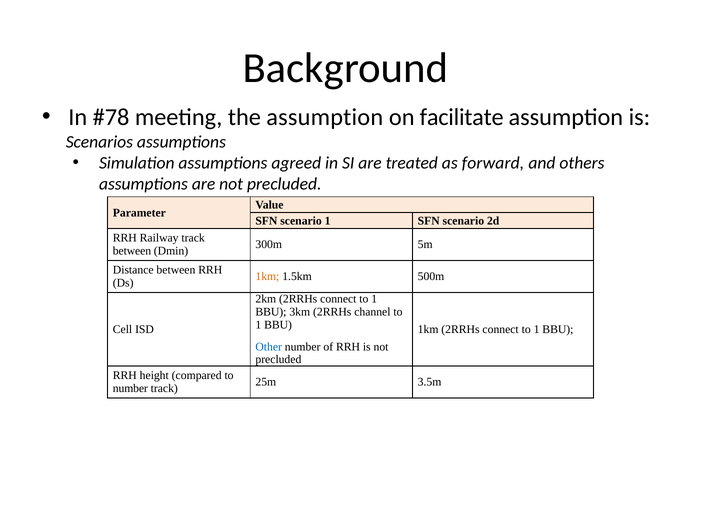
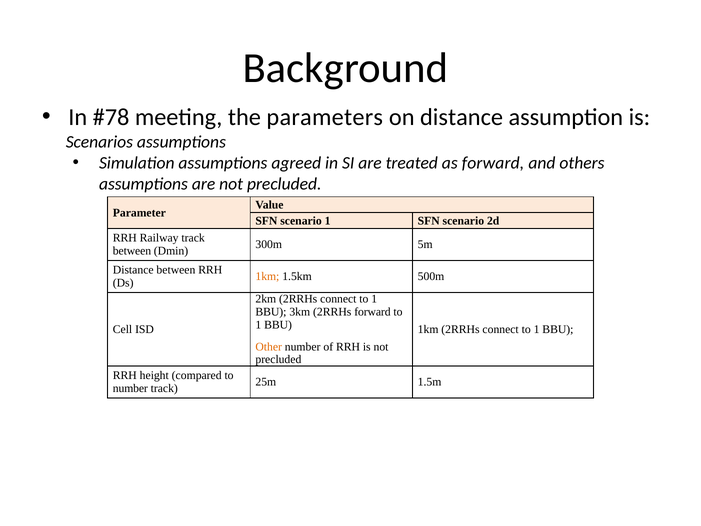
the assumption: assumption -> parameters
on facilitate: facilitate -> distance
2RRHs channel: channel -> forward
Other colour: blue -> orange
3.5m: 3.5m -> 1.5m
